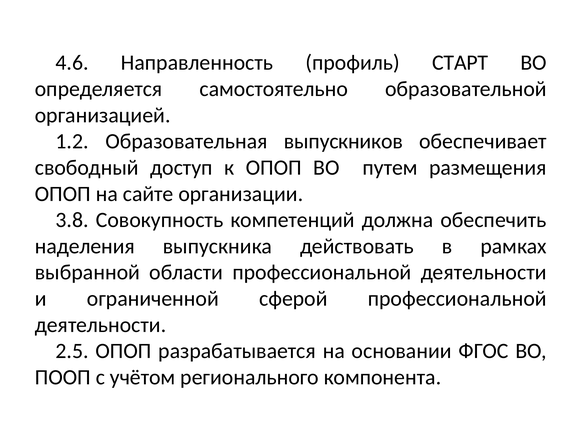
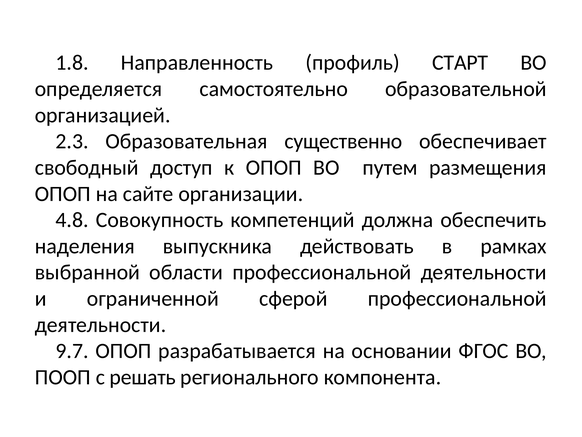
4.6: 4.6 -> 1.8
1.2: 1.2 -> 2.3
выпускников: выпускников -> существенно
3.8: 3.8 -> 4.8
2.5: 2.5 -> 9.7
учётом: учётом -> решать
